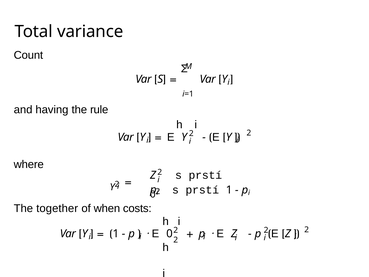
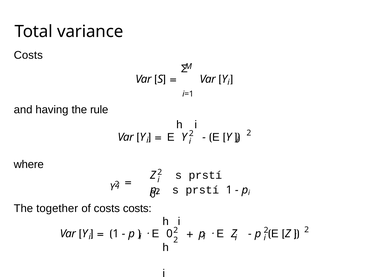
Count at (28, 55): Count -> Costs
of when: when -> costs
